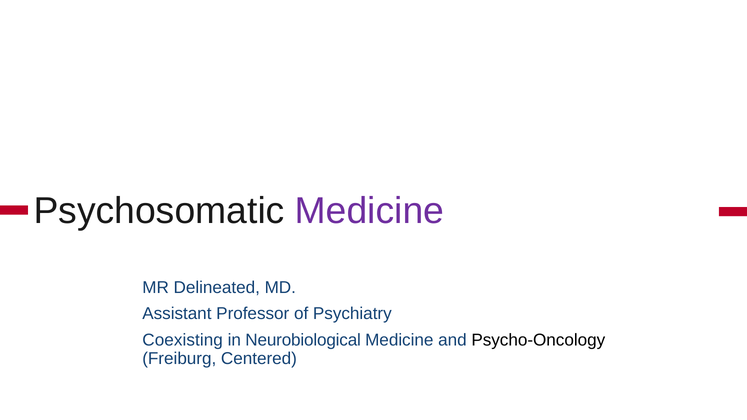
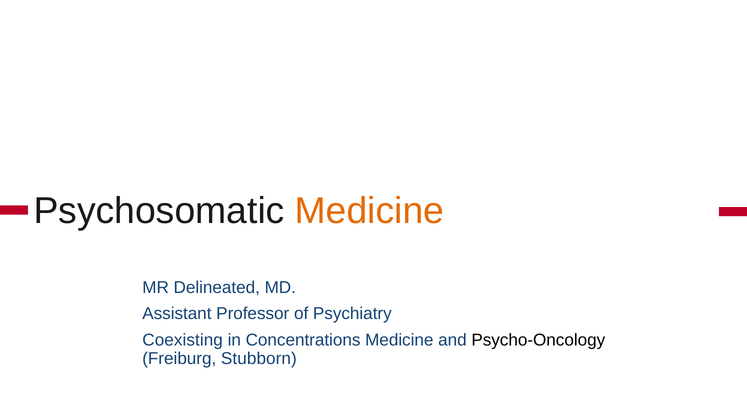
Medicine at (369, 211) colour: purple -> orange
Neurobiological: Neurobiological -> Concentrations
Centered: Centered -> Stubborn
